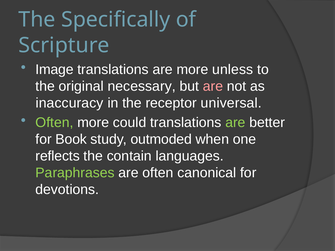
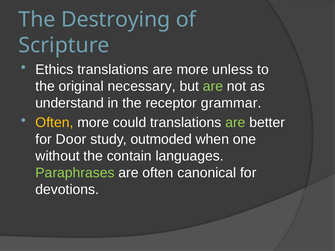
Specifically: Specifically -> Destroying
Image: Image -> Ethics
are at (213, 86) colour: pink -> light green
inaccuracy: inaccuracy -> understand
universal: universal -> grammar
Often at (54, 123) colour: light green -> yellow
Book: Book -> Door
reflects: reflects -> without
